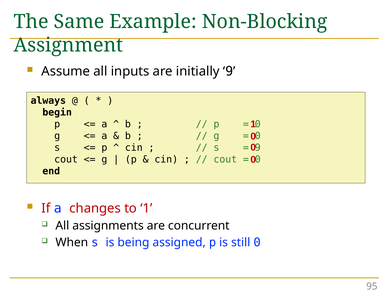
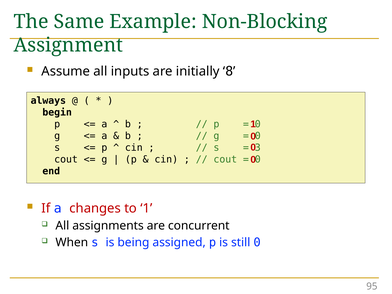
9 at (229, 71): 9 -> 8
9 at (258, 148): 9 -> 3
